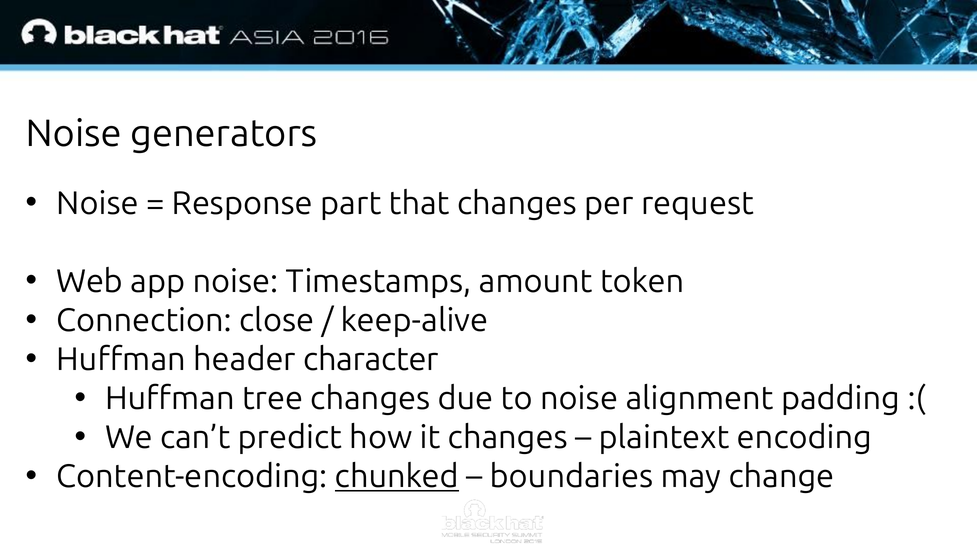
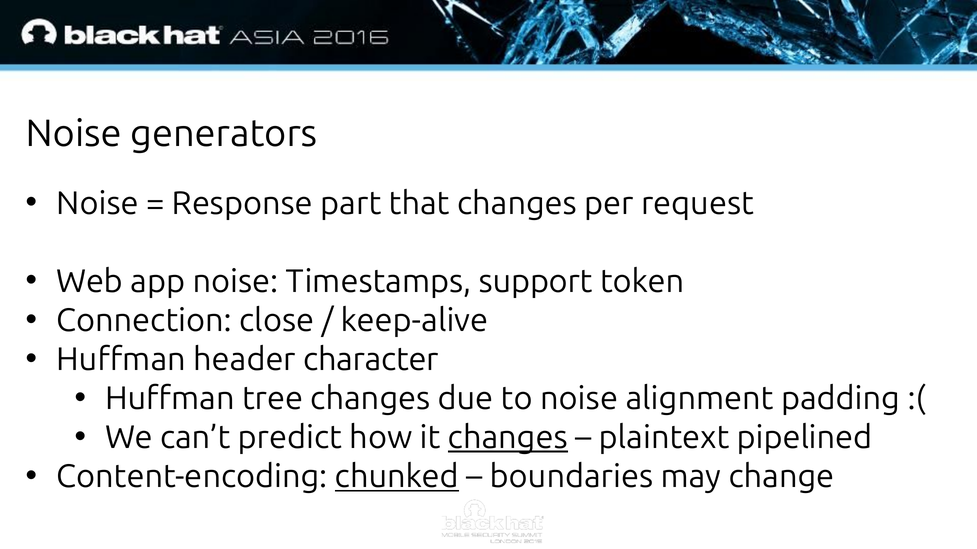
amount: amount -> support
changes at (508, 438) underline: none -> present
encoding: encoding -> pipelined
